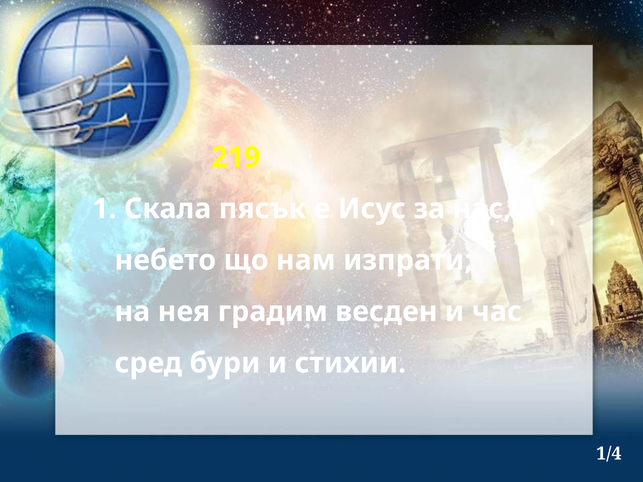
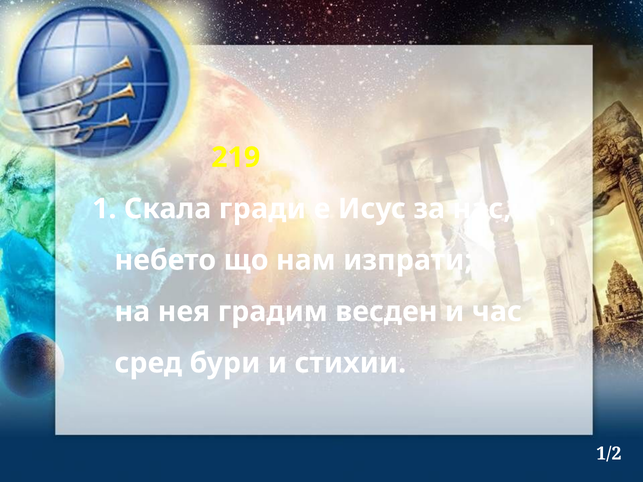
пясък: пясък -> гради
1/4: 1/4 -> 1/2
